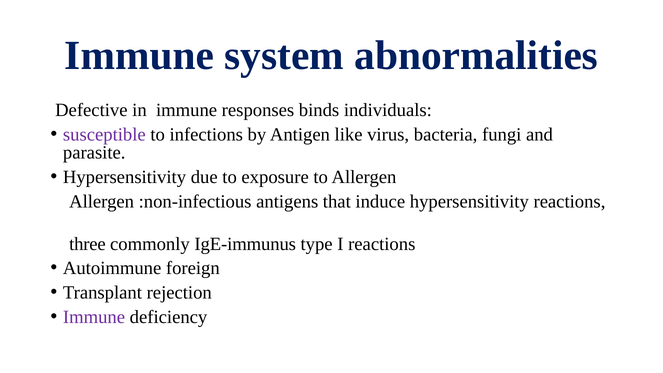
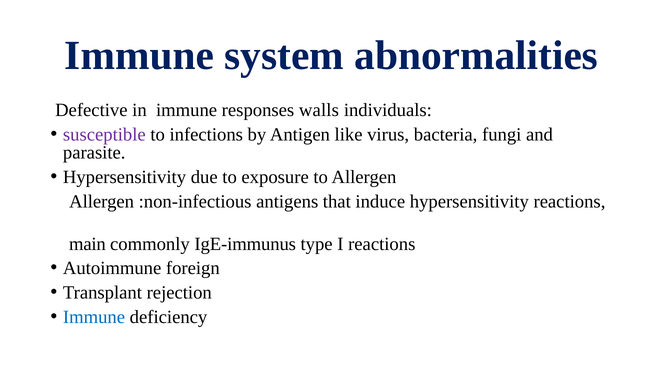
binds: binds -> walls
three: three -> main
Immune at (94, 317) colour: purple -> blue
